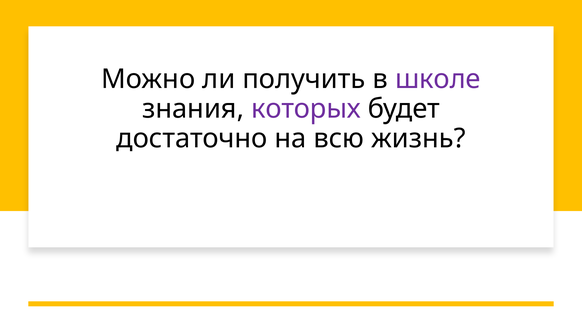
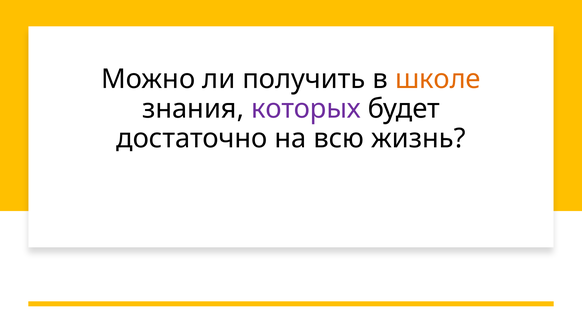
школе colour: purple -> orange
